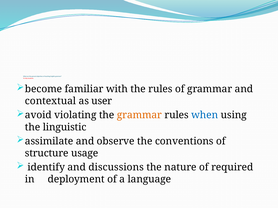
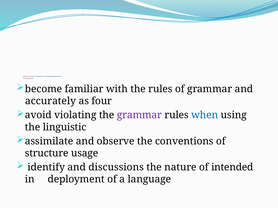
contextual: contextual -> accurately
user: user -> four
grammar at (139, 115) colour: orange -> purple
required: required -> intended
